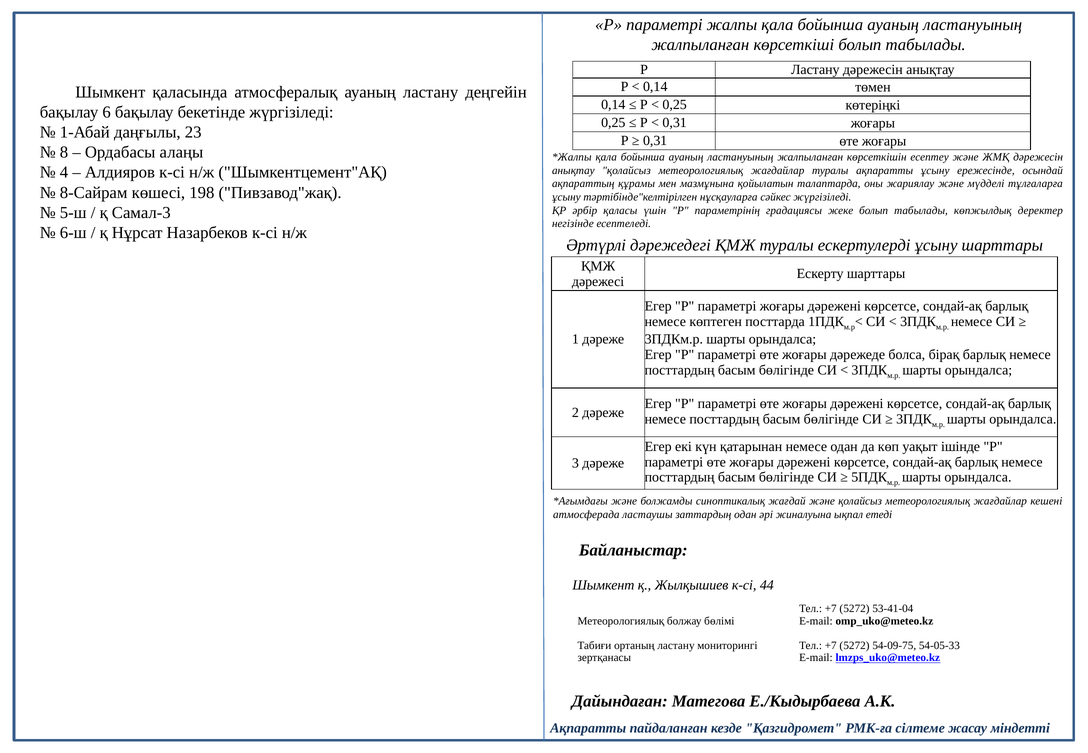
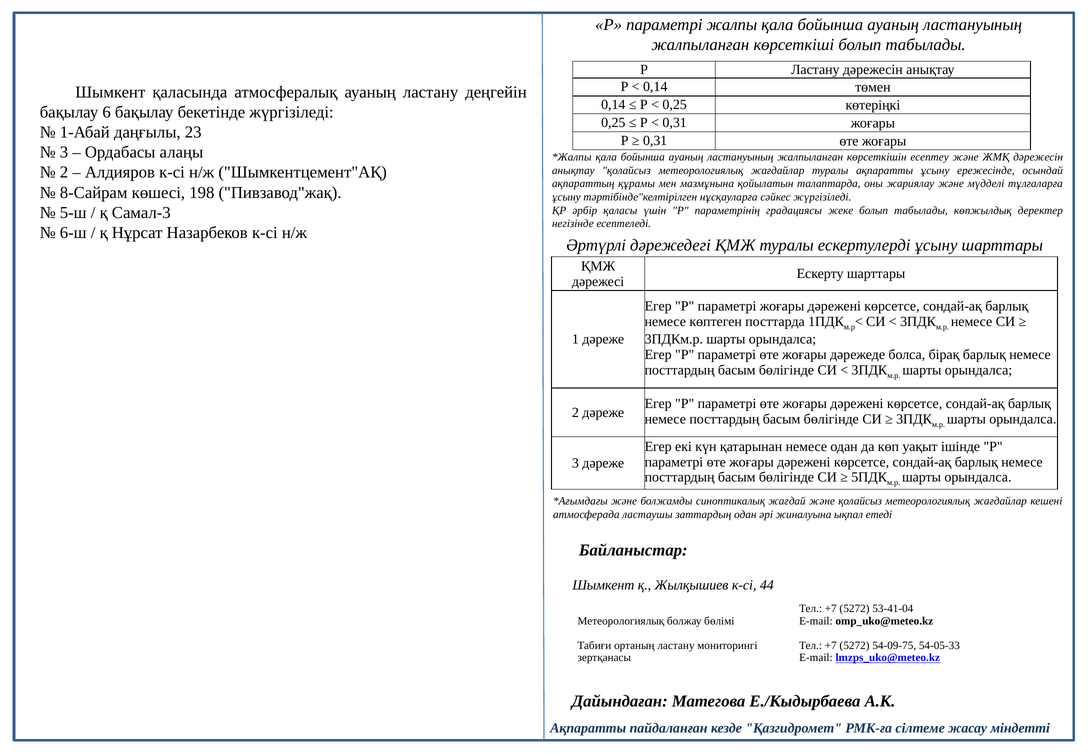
8 at (64, 152): 8 -> 3
4 at (64, 173): 4 -> 2
